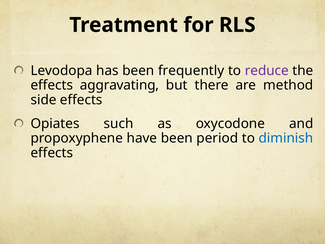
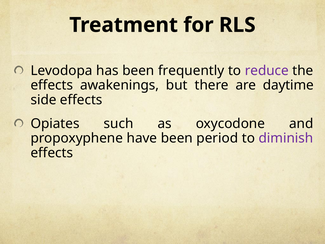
aggravating: aggravating -> awakenings
method: method -> daytime
diminish colour: blue -> purple
